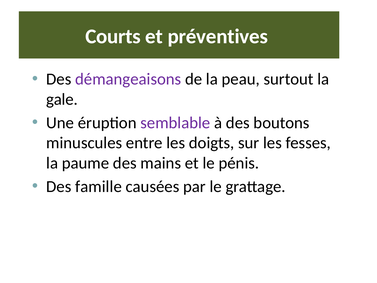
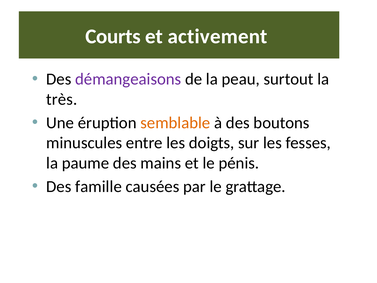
préventives: préventives -> activement
gale: gale -> très
semblable colour: purple -> orange
